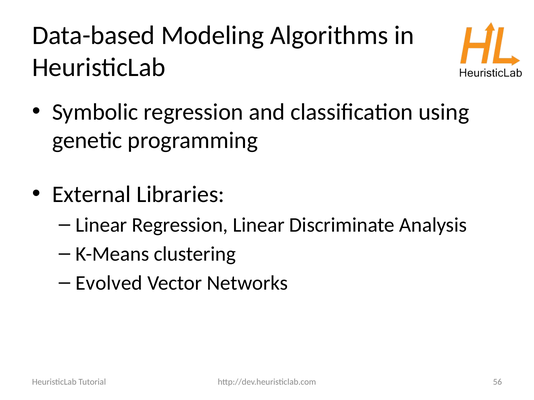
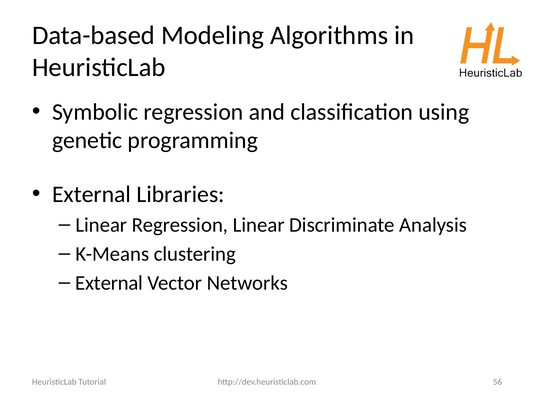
Evolved at (109, 283): Evolved -> External
